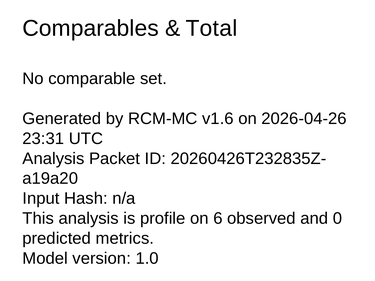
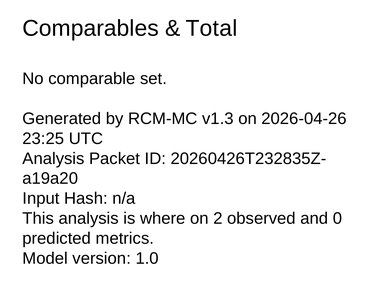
v1.6: v1.6 -> v1.3
23:31: 23:31 -> 23:25
profile: profile -> where
6: 6 -> 2
